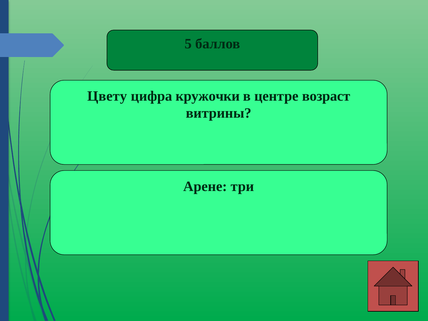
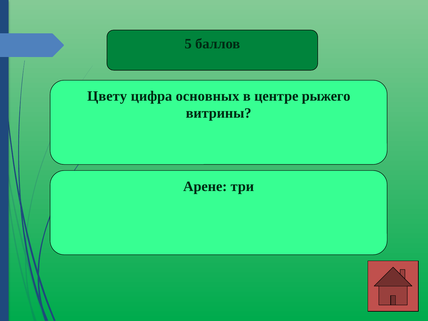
кружочки: кружочки -> основных
возраст: возраст -> рыжего
